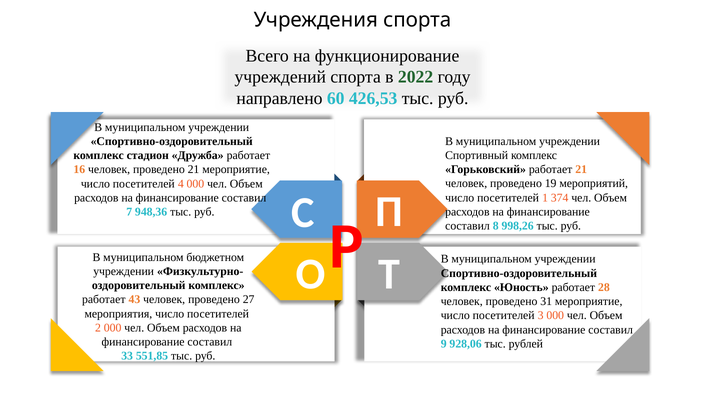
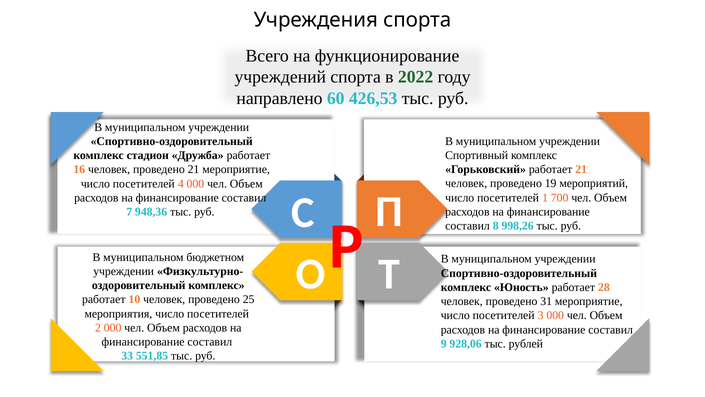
374: 374 -> 700
43: 43 -> 10
27: 27 -> 25
